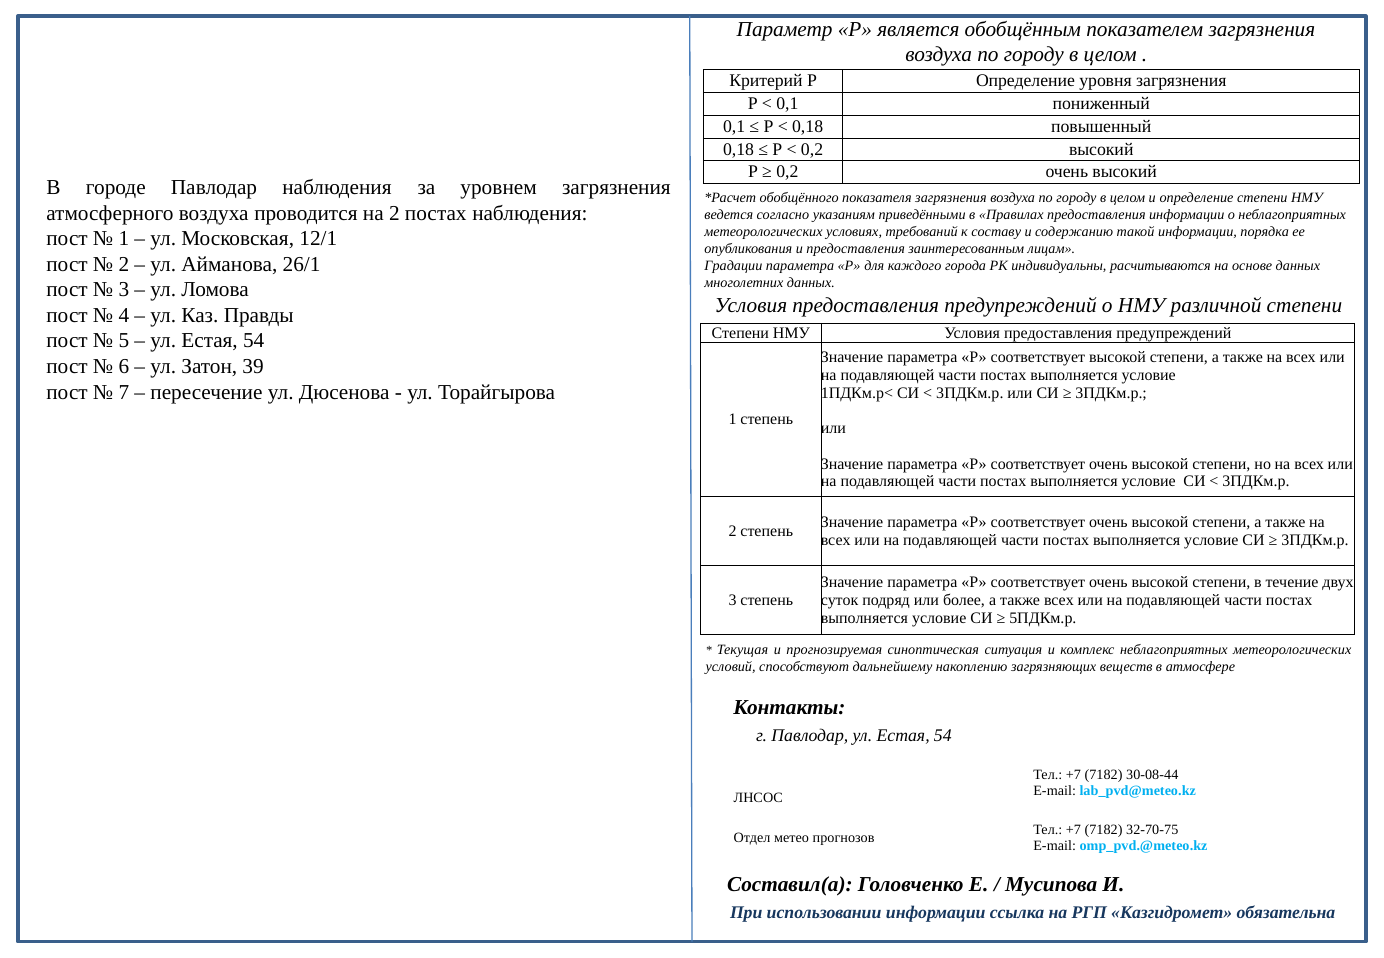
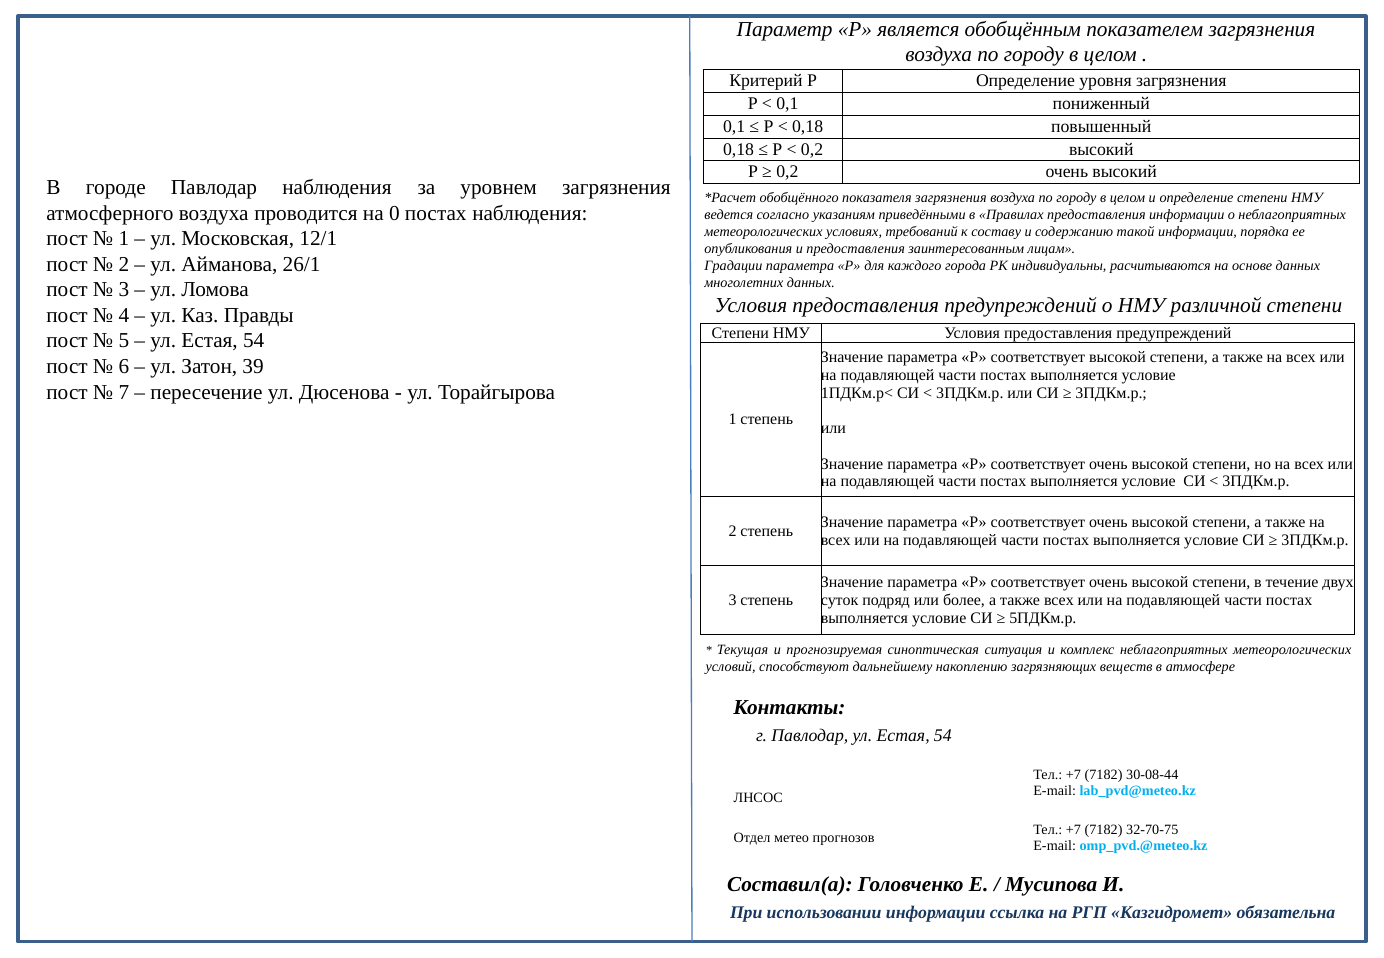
на 2: 2 -> 0
